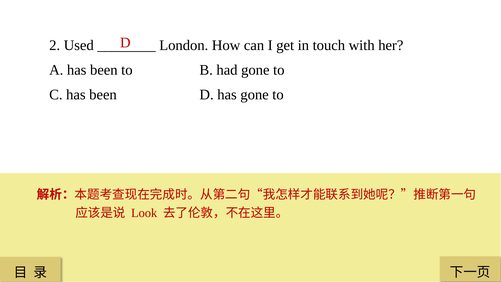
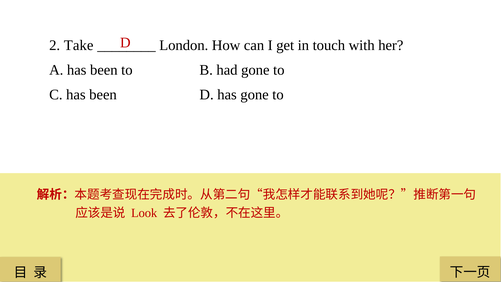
Used: Used -> Take
